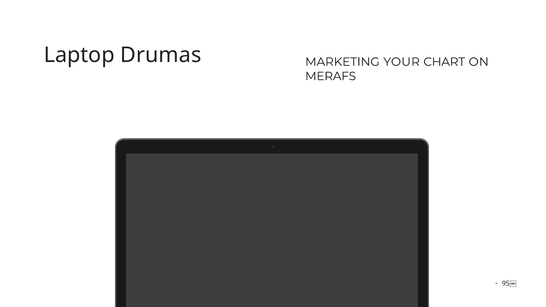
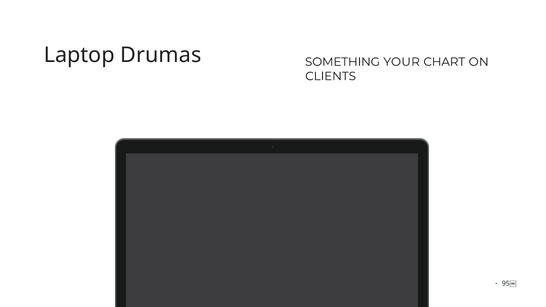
MARKETING: MARKETING -> SOMETHING
MERAFS: MERAFS -> CLIENTS
